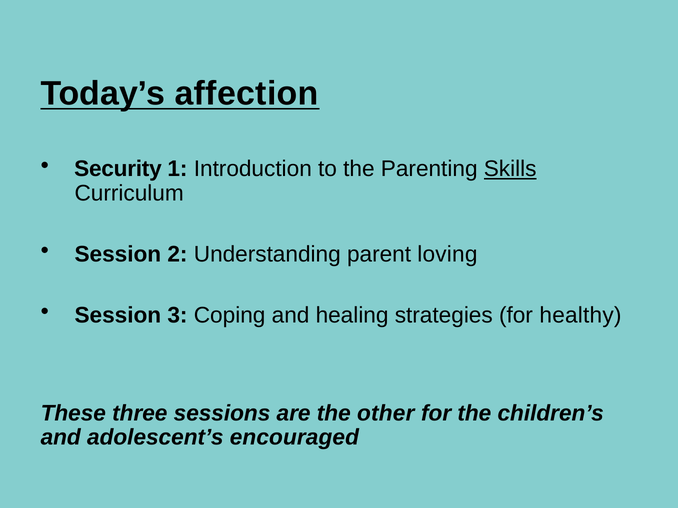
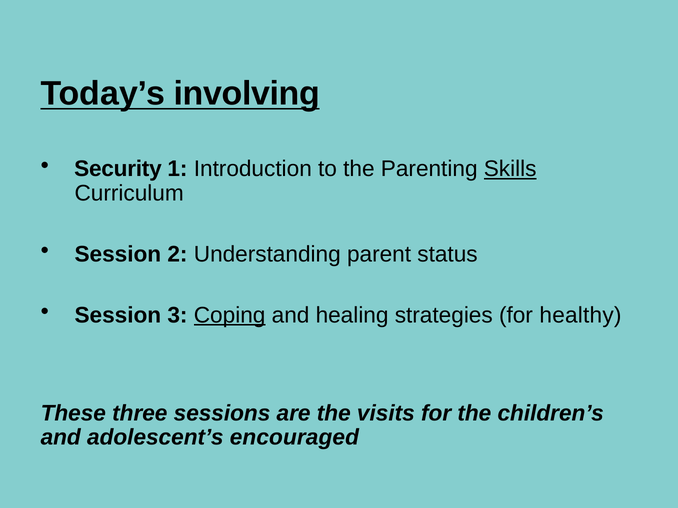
affection: affection -> involving
loving: loving -> status
Coping underline: none -> present
other: other -> visits
